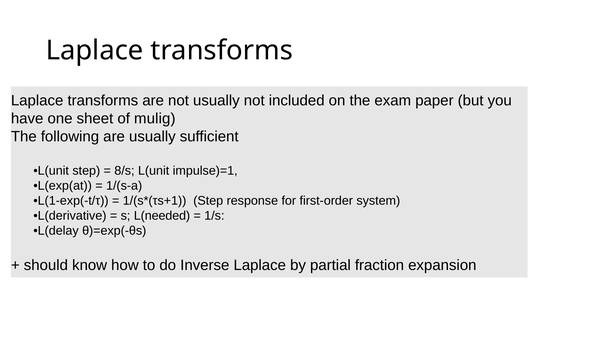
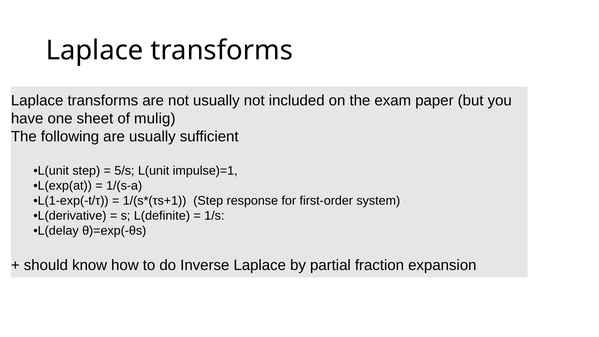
8/s: 8/s -> 5/s
L(needed: L(needed -> L(definite
